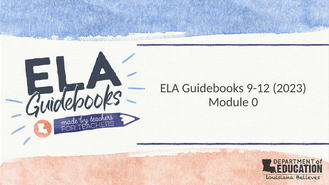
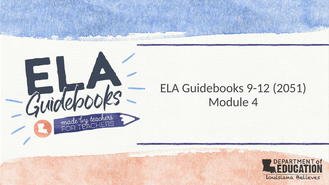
2023: 2023 -> 2051
0: 0 -> 4
